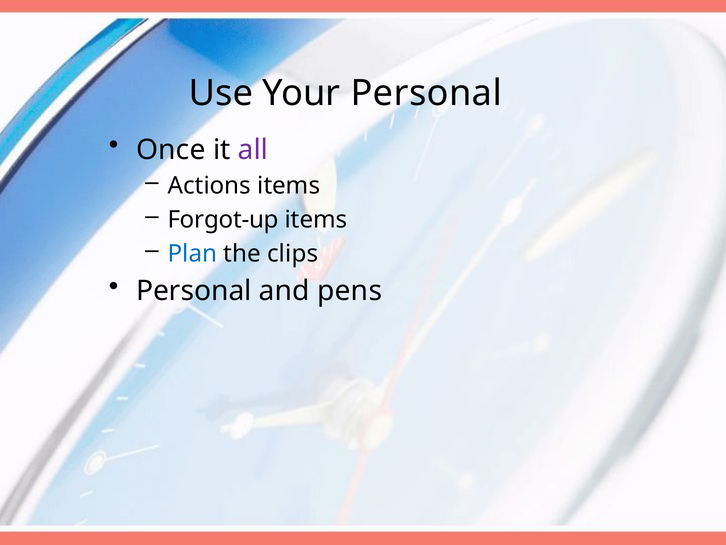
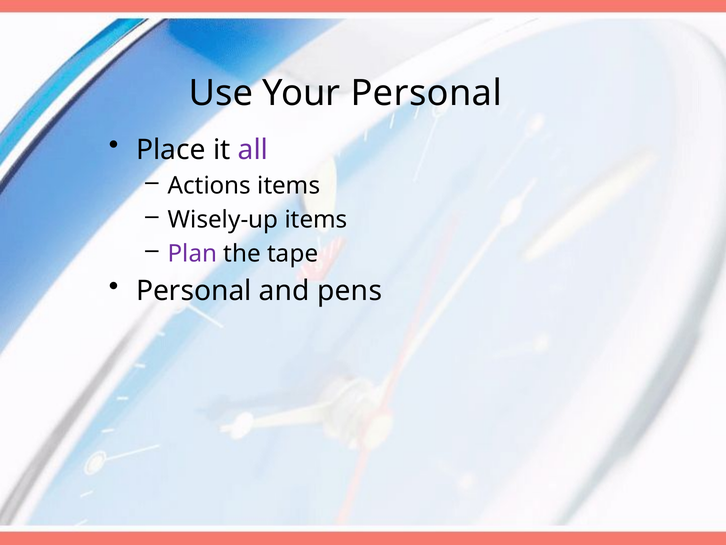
Once: Once -> Place
Forgot-up: Forgot-up -> Wisely-up
Plan colour: blue -> purple
clips: clips -> tape
